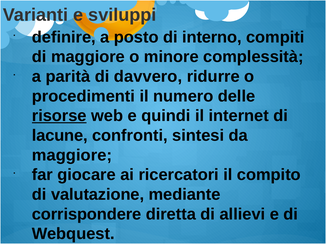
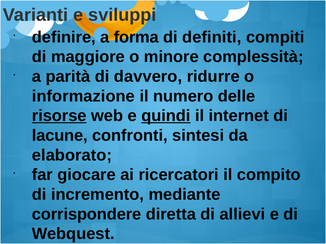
posto: posto -> forma
interno: interno -> definiti
procedimenti: procedimenti -> informazione
quindi underline: none -> present
maggiore at (72, 155): maggiore -> elaborato
valutazione: valutazione -> incremento
